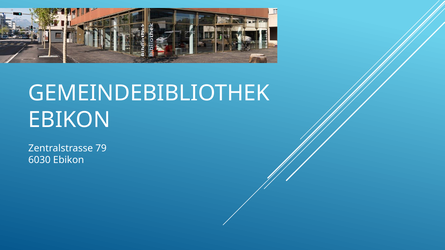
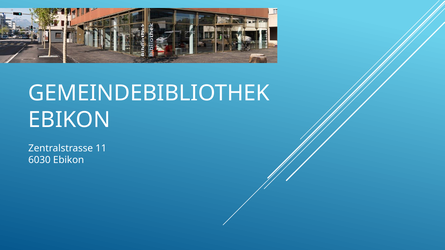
79: 79 -> 11
